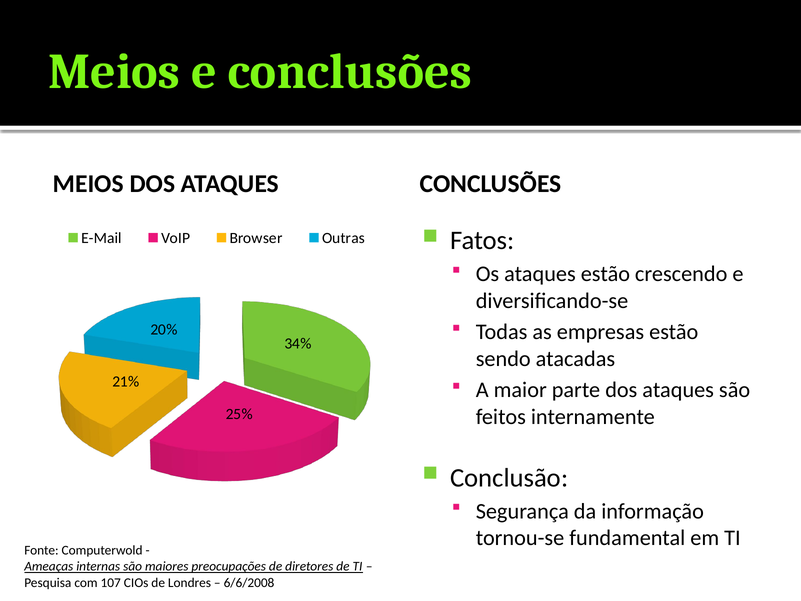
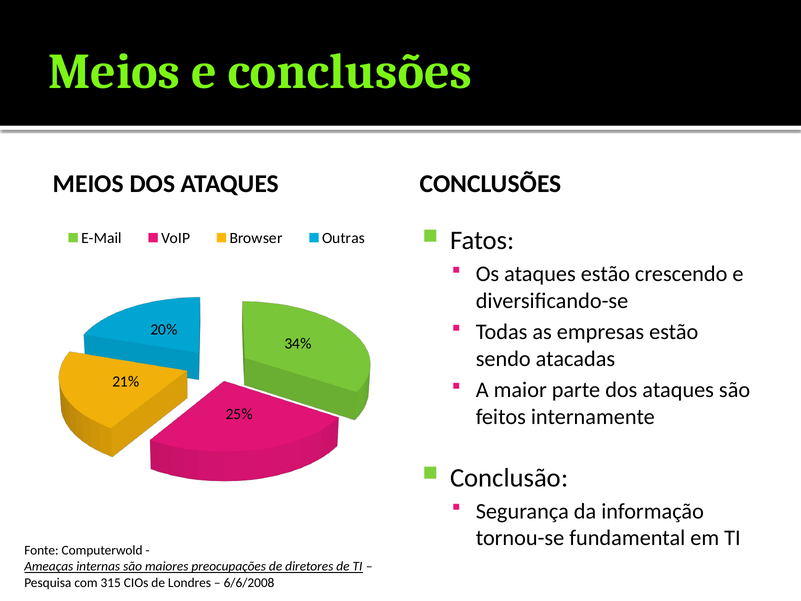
107: 107 -> 315
